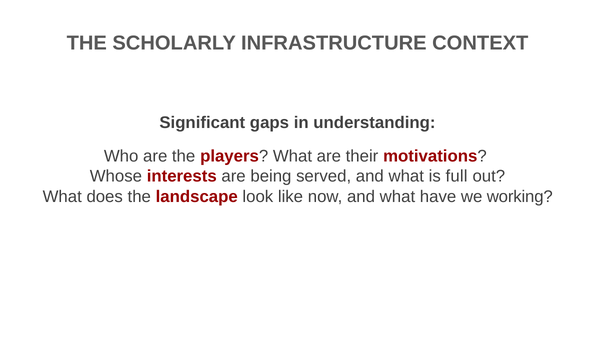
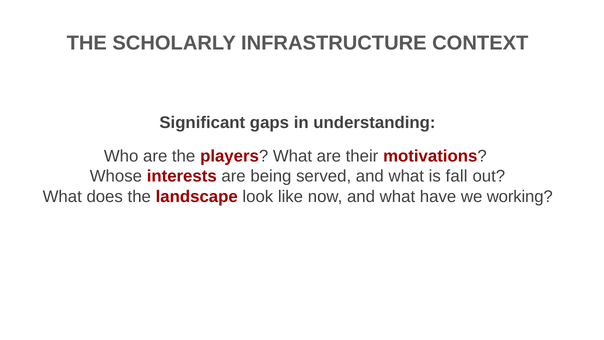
full: full -> fall
